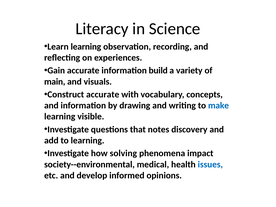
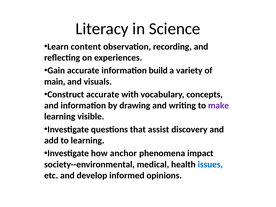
Learn learning: learning -> content
make colour: blue -> purple
notes: notes -> assist
solving: solving -> anchor
